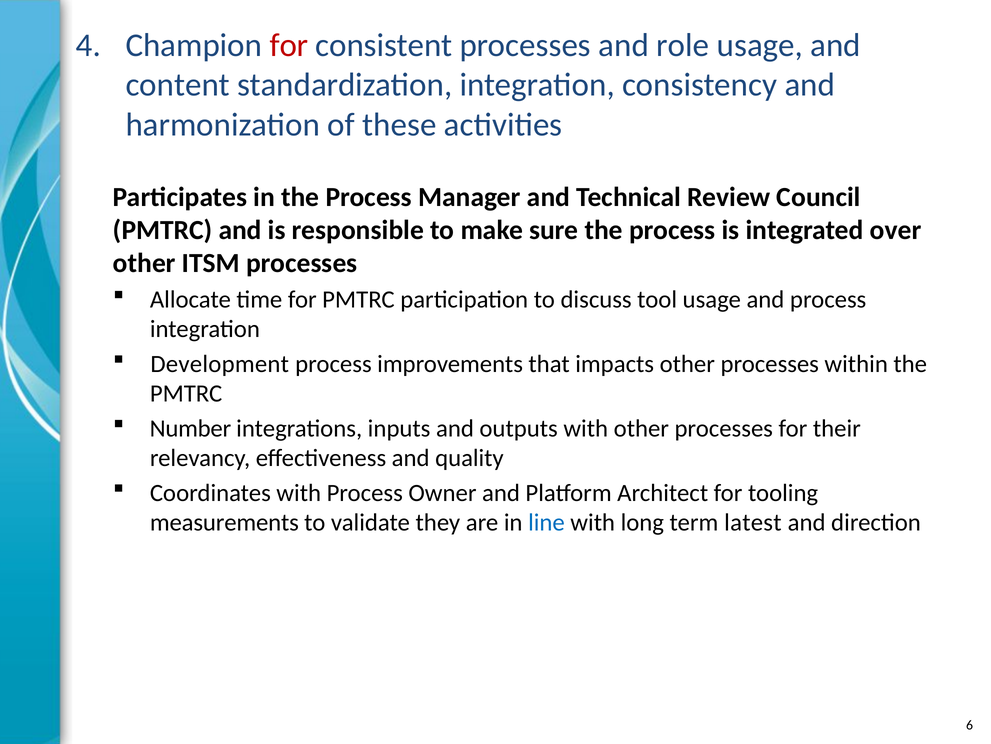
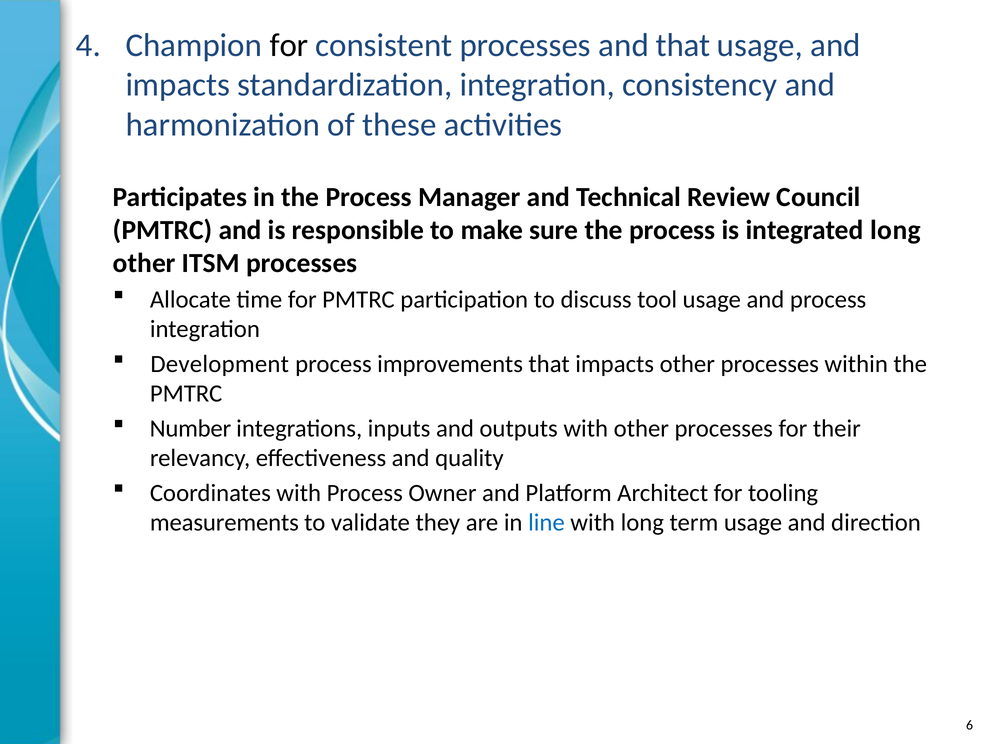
for at (289, 45) colour: red -> black
and role: role -> that
content at (178, 85): content -> impacts
integrated over: over -> long
term latest: latest -> usage
